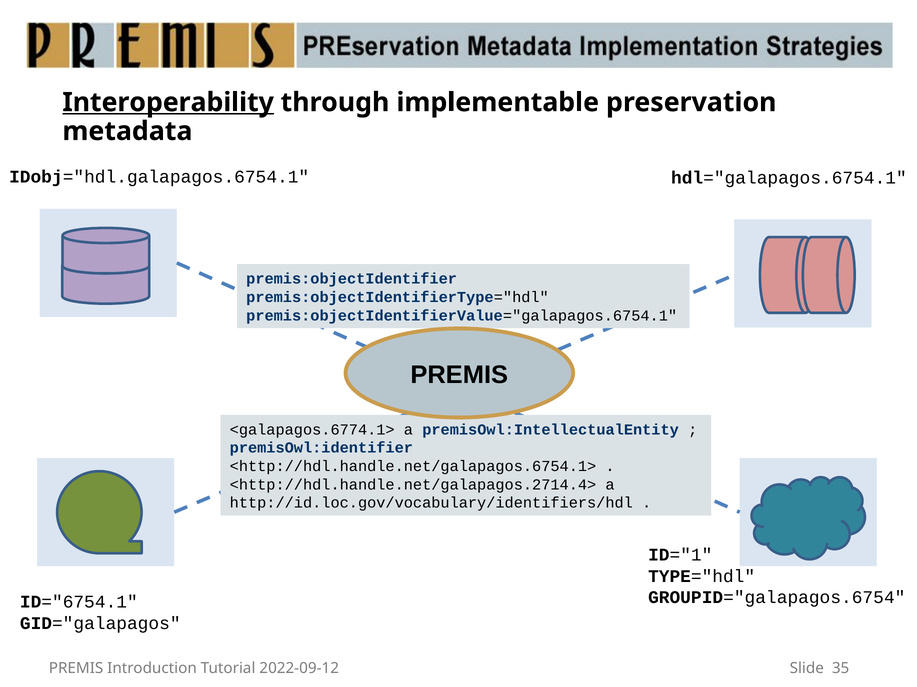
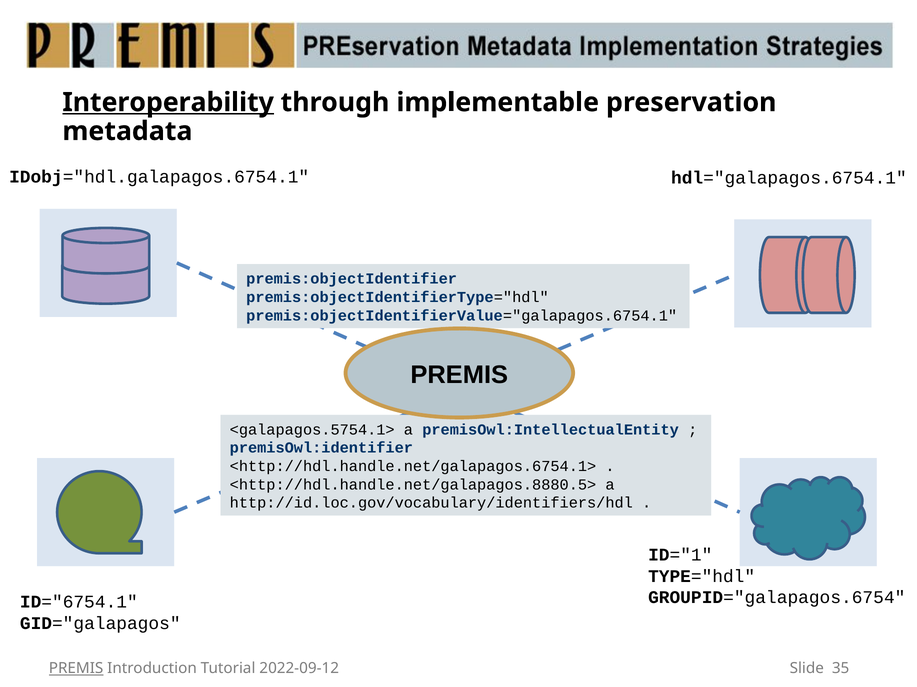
<galapagos.6774.1>: <galapagos.6774.1> -> <galapagos.5754.1>
<http://hdl.handle.net/galapagos.2714.4>: <http://hdl.handle.net/galapagos.2714.4> -> <http://hdl.handle.net/galapagos.8880.5>
PREMIS at (76, 669) underline: none -> present
